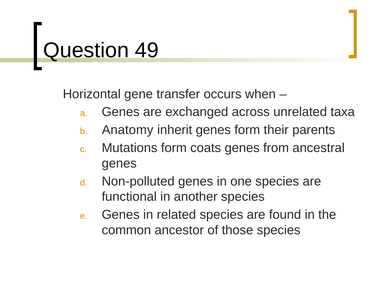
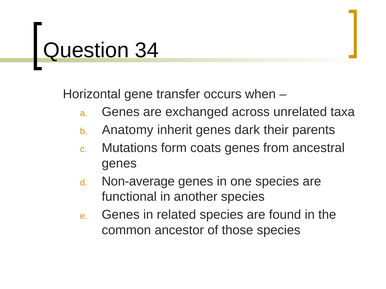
49: 49 -> 34
genes form: form -> dark
Non-polluted: Non-polluted -> Non-average
